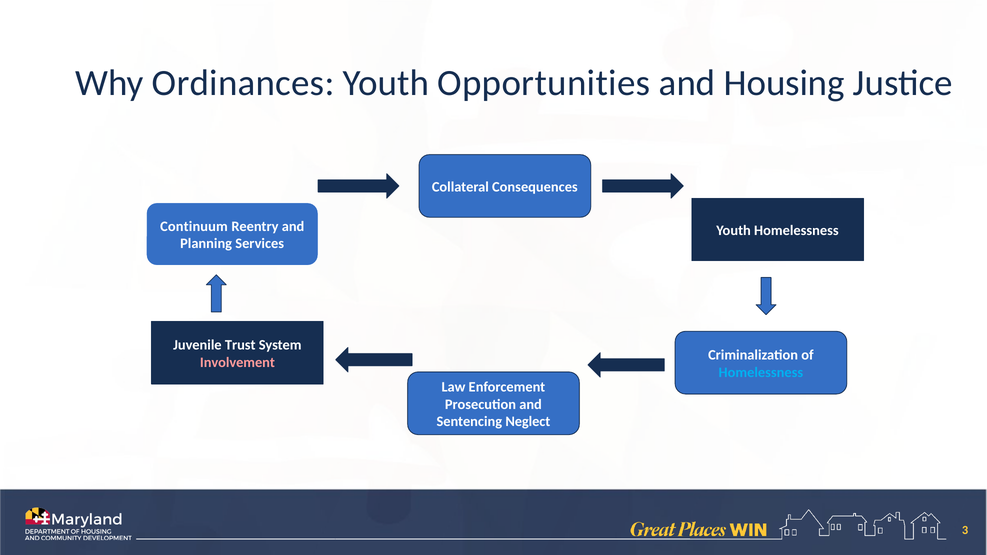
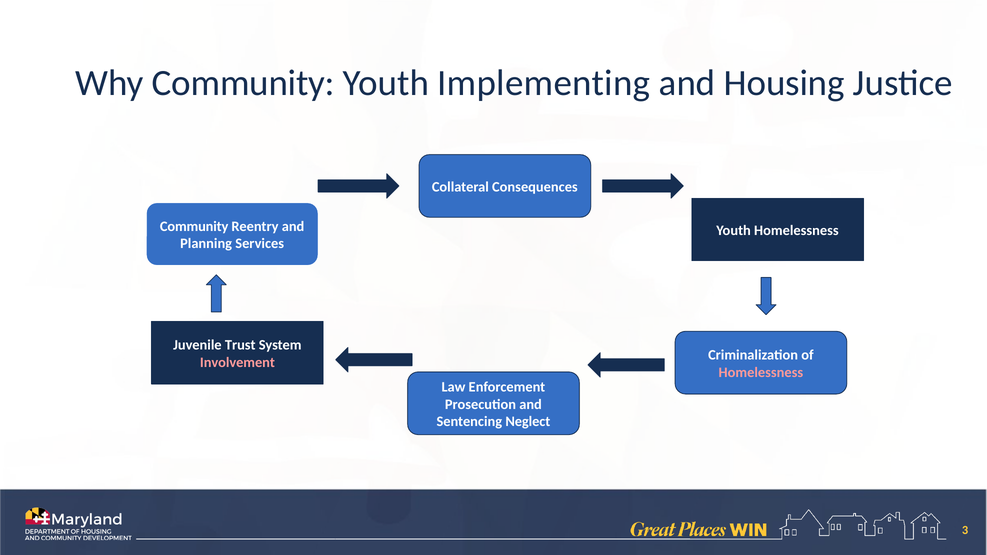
Why Ordinances: Ordinances -> Community
Opportunities: Opportunities -> Implementing
Continuum at (194, 226): Continuum -> Community
Homelessness at (761, 372) colour: light blue -> pink
